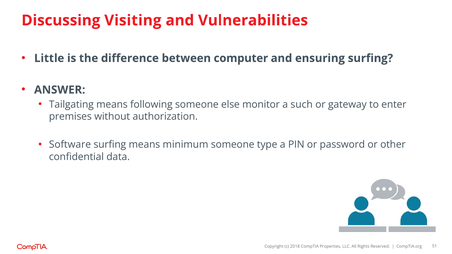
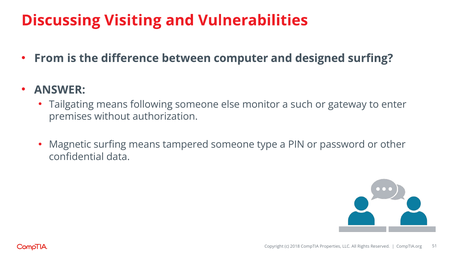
Little: Little -> From
ensuring: ensuring -> designed
Software: Software -> Magnetic
minimum: minimum -> tampered
